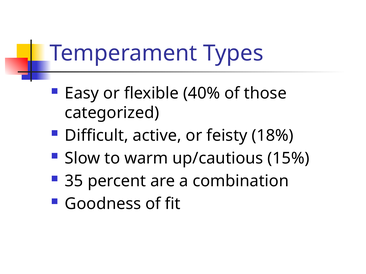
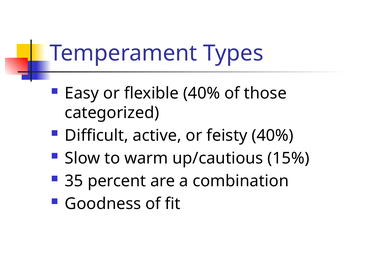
feisty 18%: 18% -> 40%
